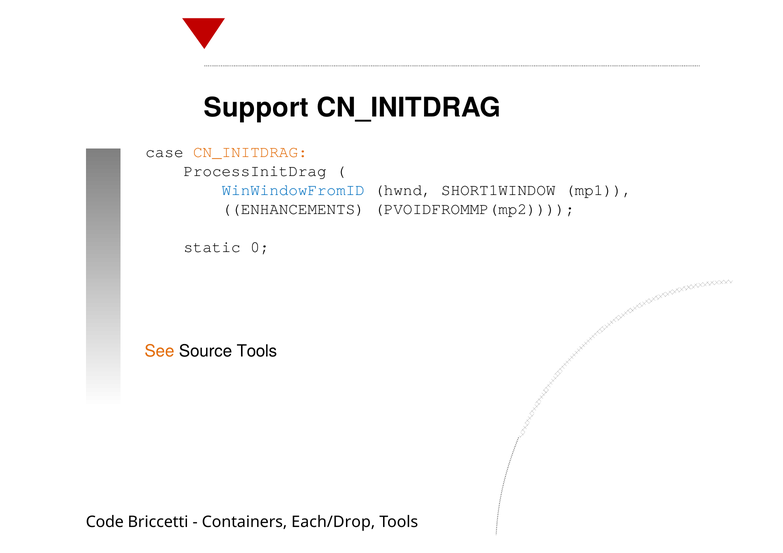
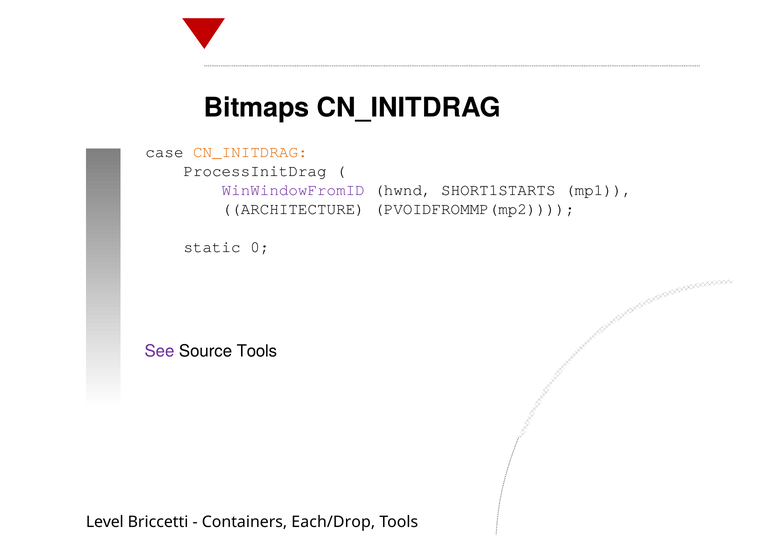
Support: Support -> Bitmaps
WinWindowFromID colour: blue -> purple
SHORT1WINDOW: SHORT1WINDOW -> SHORT1STARTS
ENHANCEMENTS: ENHANCEMENTS -> ARCHITECTURE
See colour: orange -> purple
Code: Code -> Level
